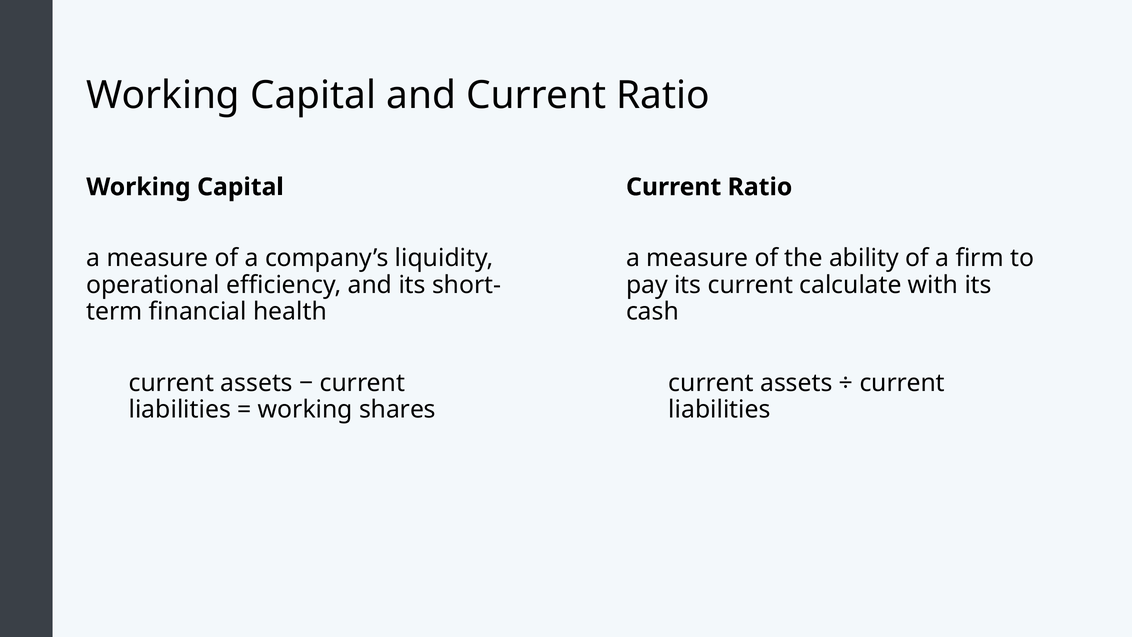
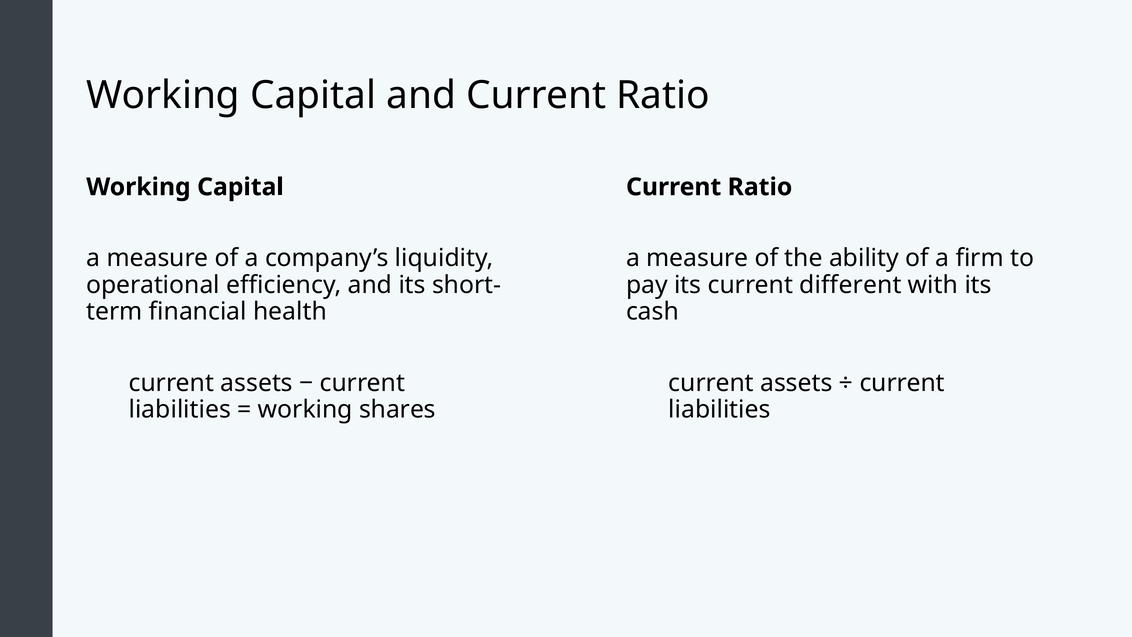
calculate: calculate -> different
